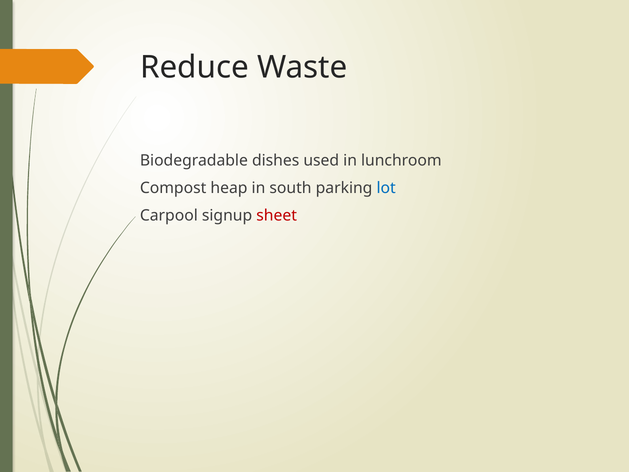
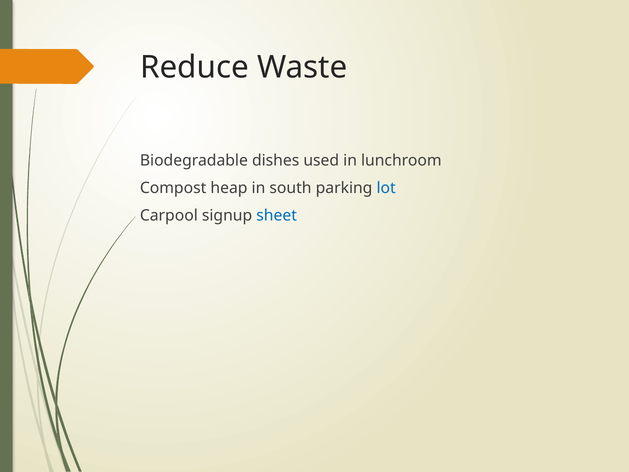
sheet colour: red -> blue
